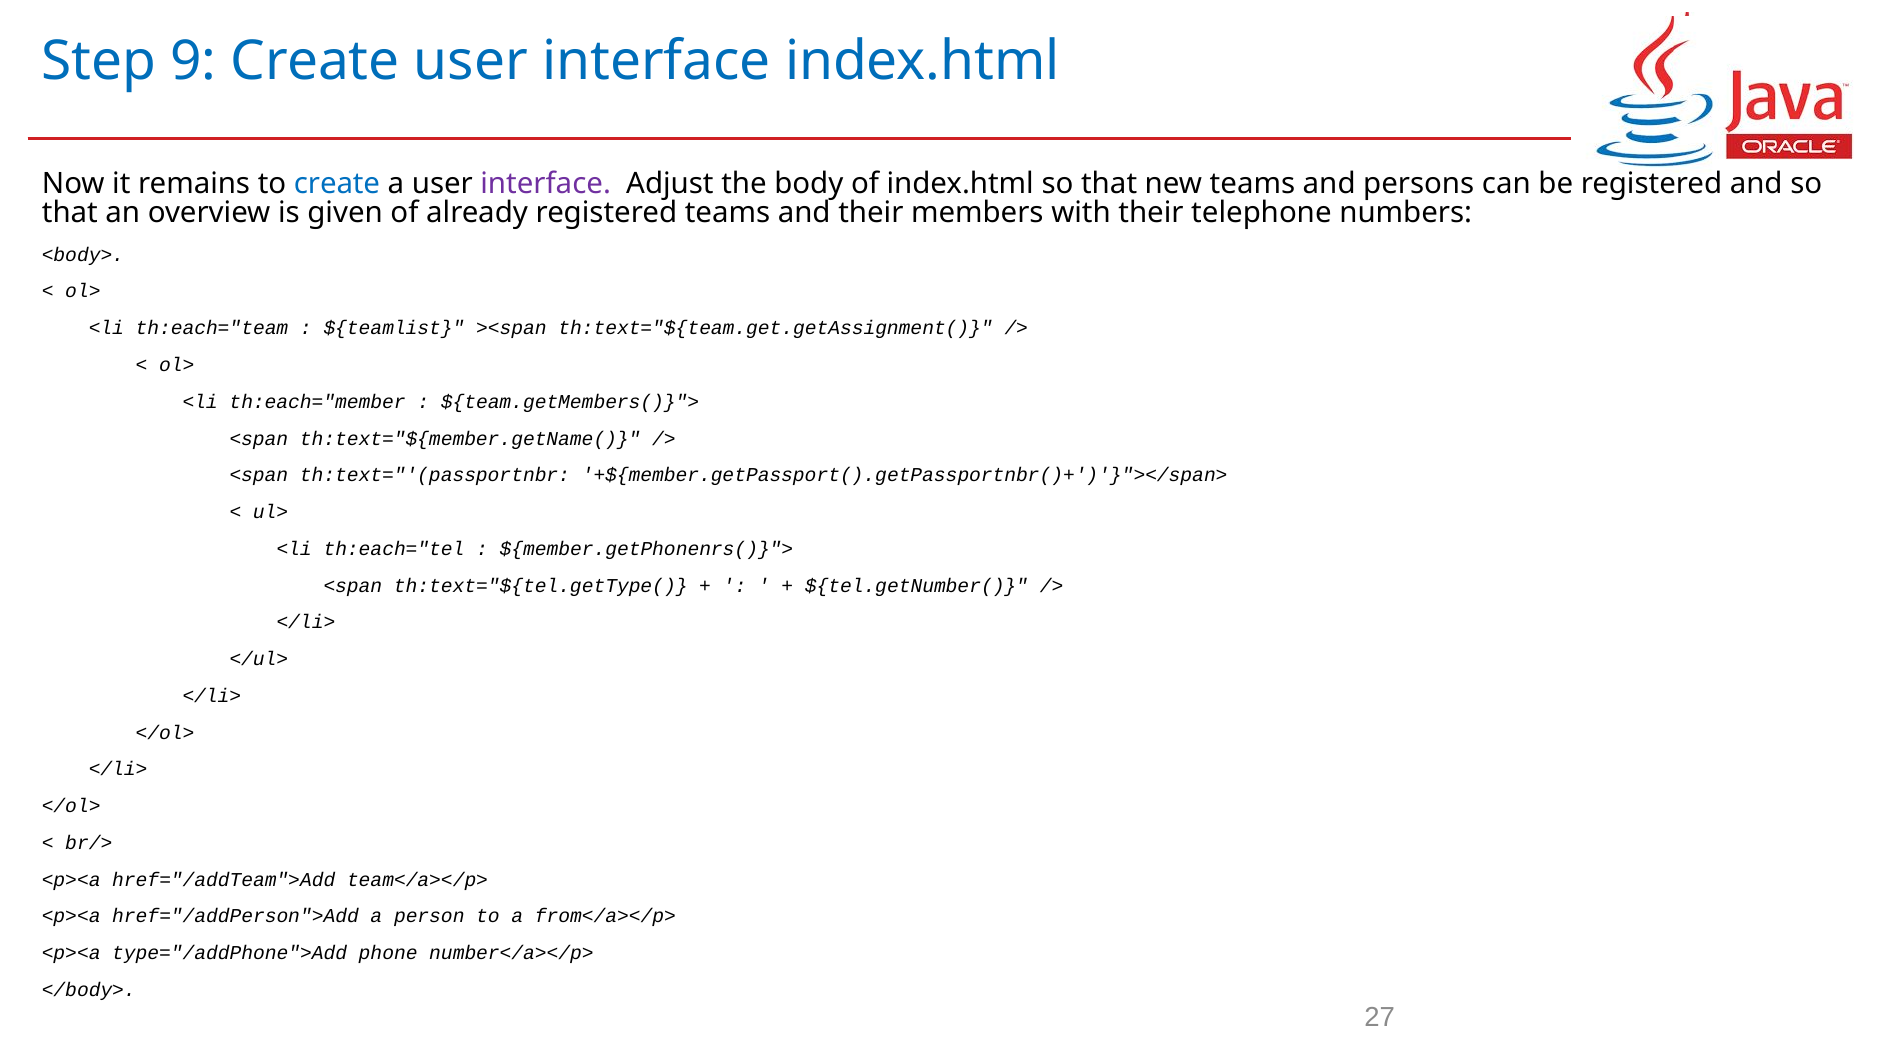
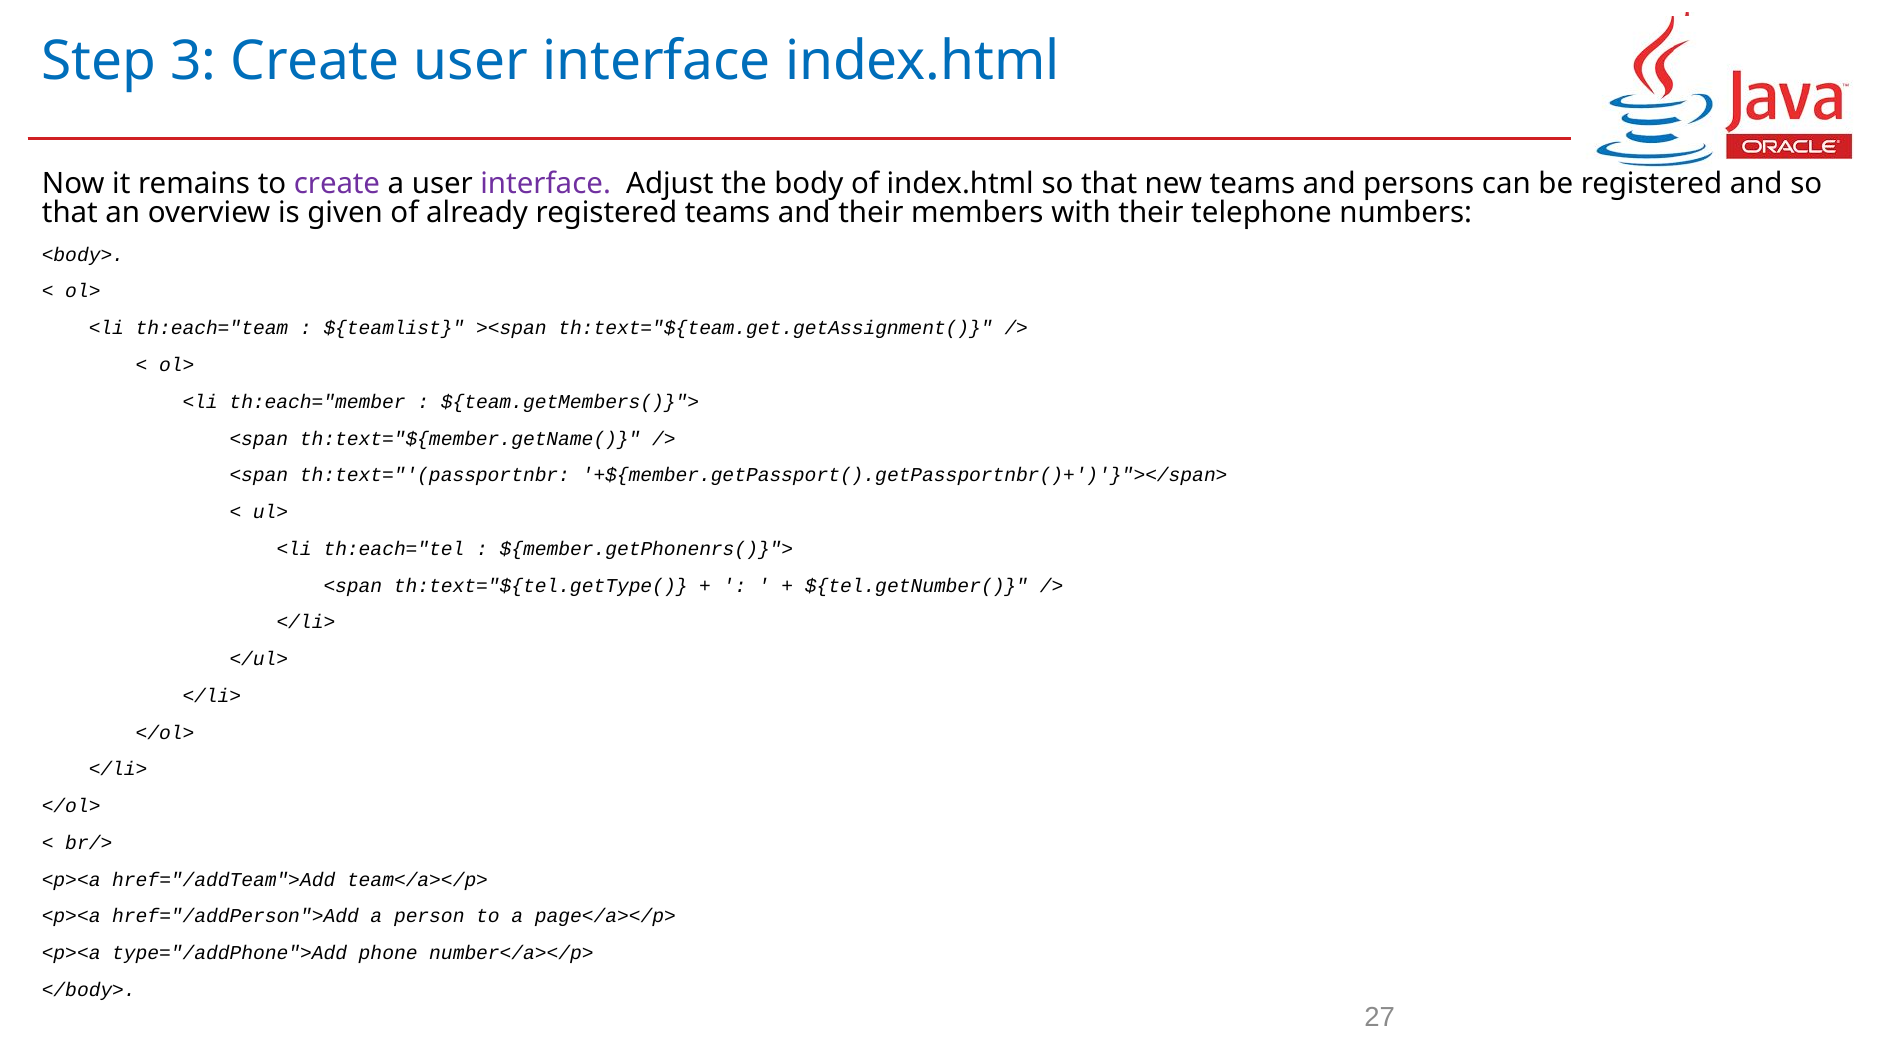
9: 9 -> 3
create at (337, 184) colour: blue -> purple
from</a></p>: from</a></p> -> page</a></p>
